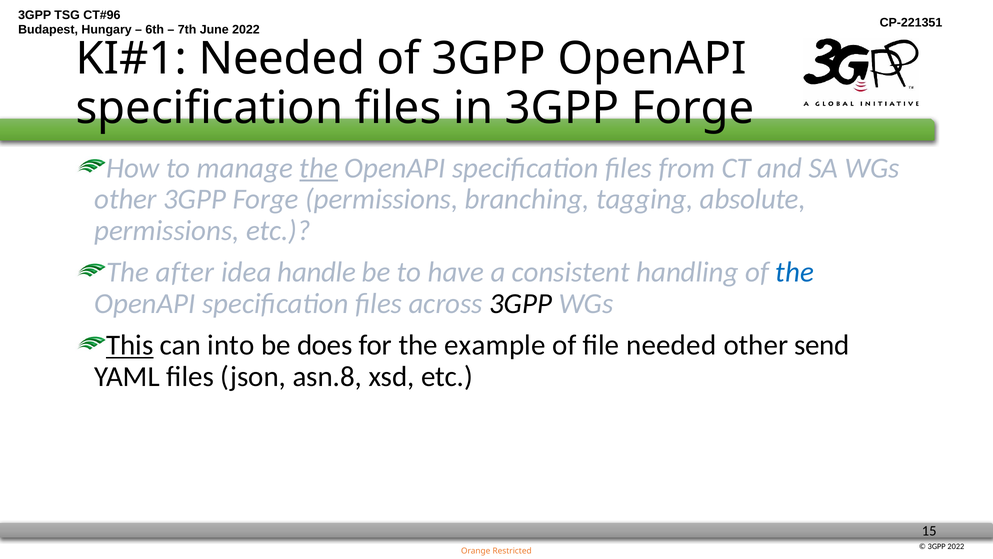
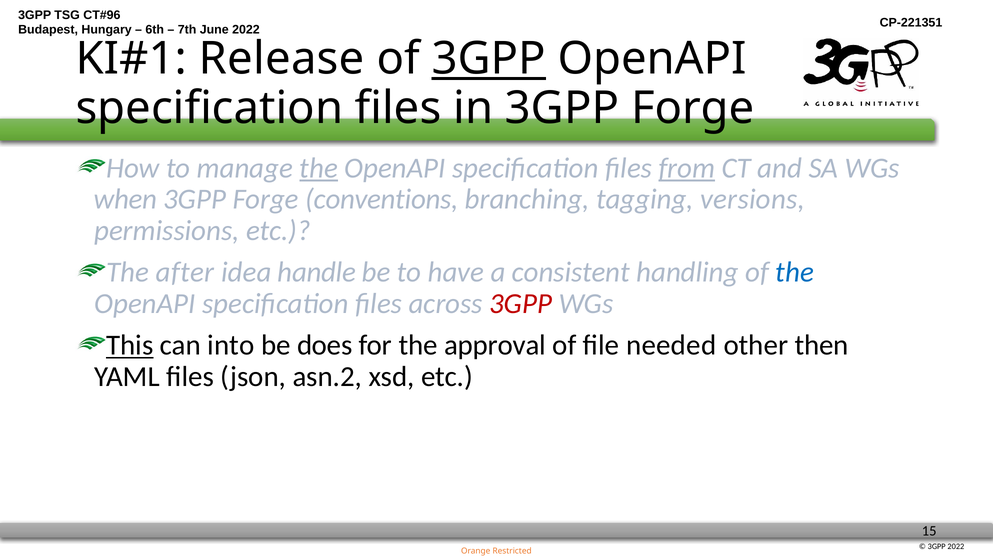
Needed at (282, 59): Needed -> Release
3GPP at (489, 59) underline: none -> present
from underline: none -> present
other at (126, 199): other -> when
Forge permissions: permissions -> conventions
absolute: absolute -> versions
3GPP at (521, 303) colour: black -> red
example: example -> approval
send: send -> then
asn.8: asn.8 -> asn.2
